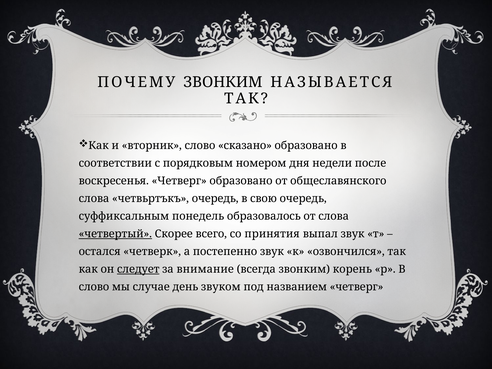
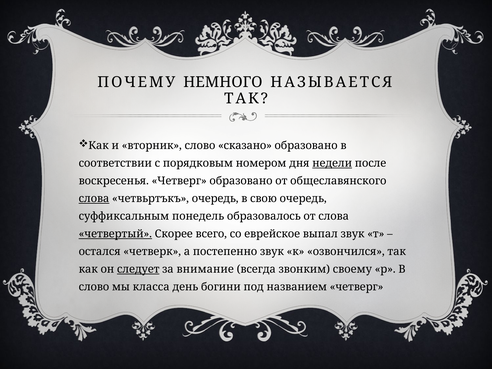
ПОЧЕМУ ЗВОНКИМ: ЗВОНКИМ -> НЕМНОГО
недели underline: none -> present
слова at (94, 199) underline: none -> present
принятия: принятия -> еврейское
корень: корень -> своему
случае: случае -> класса
звуком: звуком -> богини
